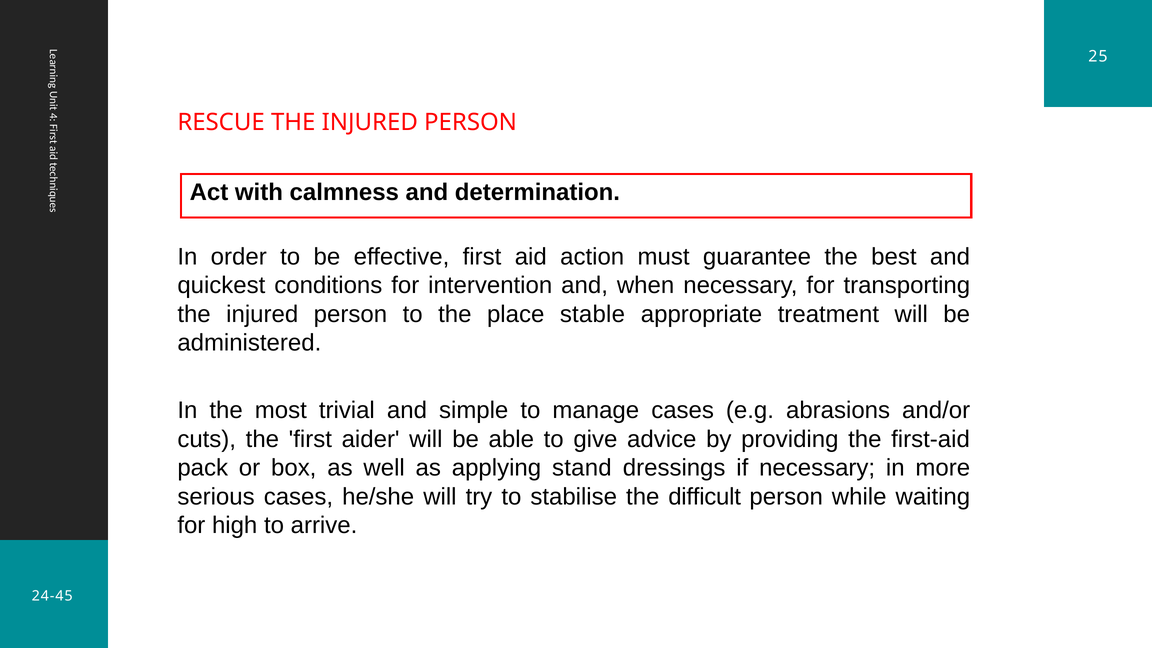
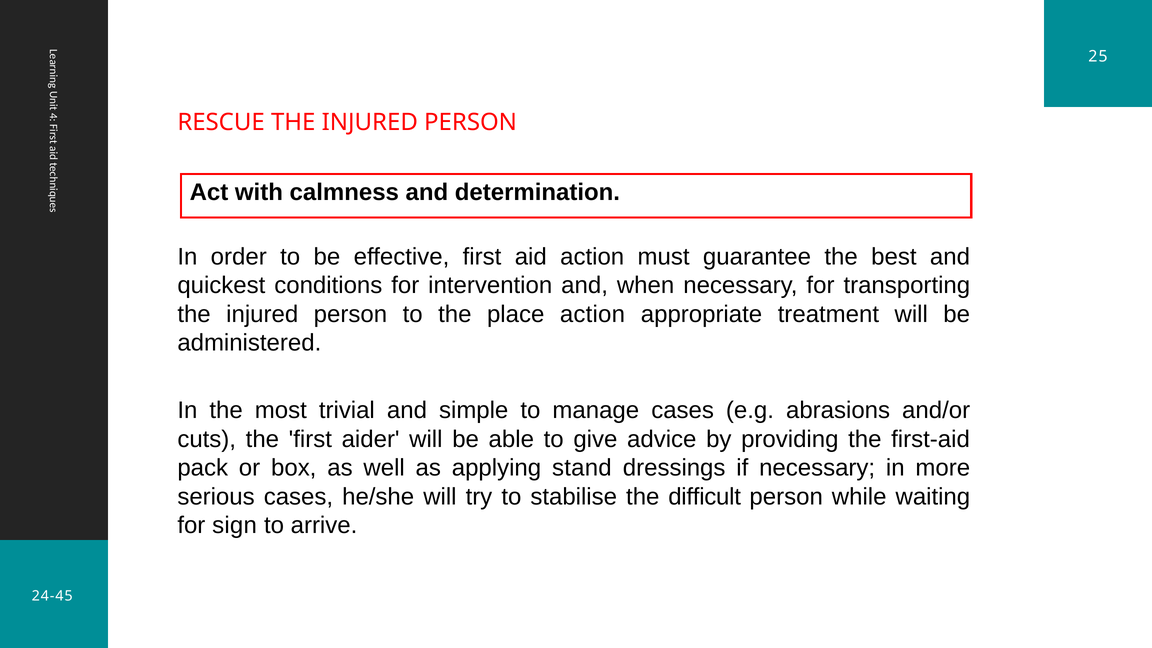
place stable: stable -> action
high: high -> sign
